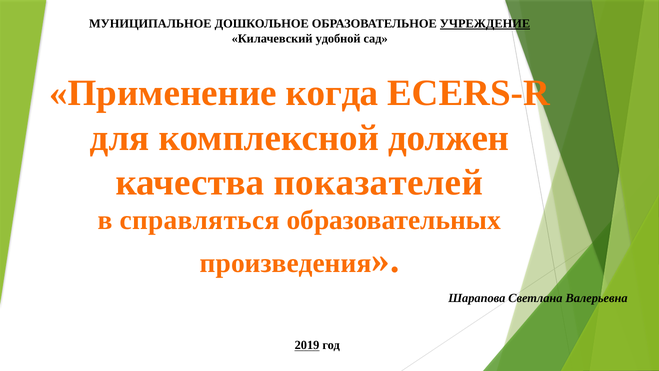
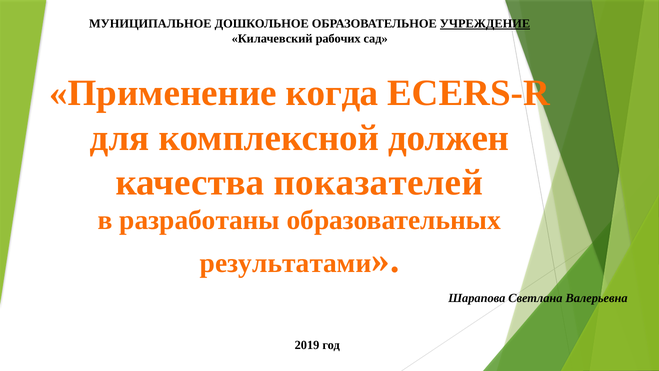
удобной: удобной -> рабочих
справляться: справляться -> разработаны
произведения: произведения -> результатами
2019 underline: present -> none
